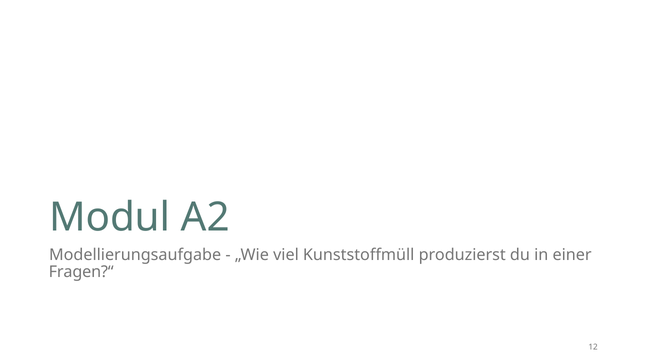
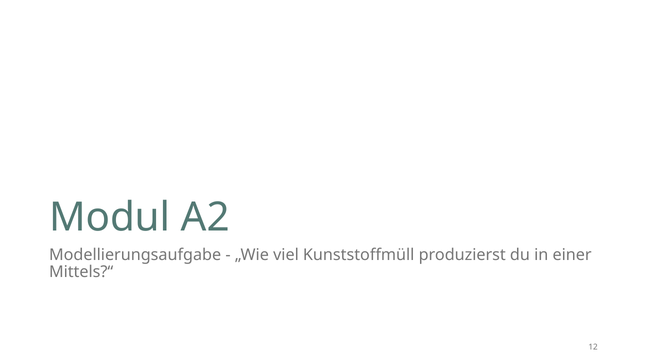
Fragen?“: Fragen?“ -> Mittels?“
